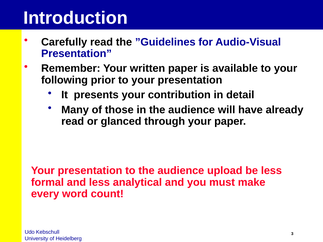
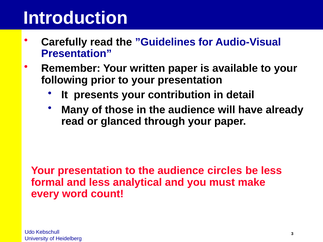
upload: upload -> circles
